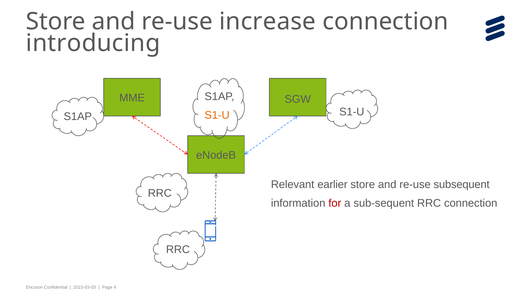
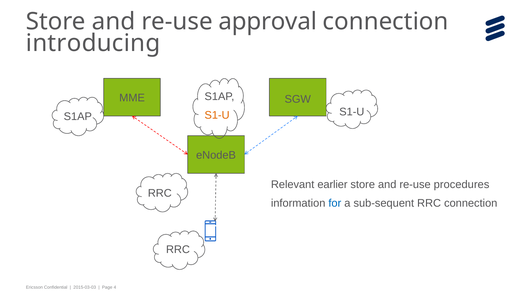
increase: increase -> approval
subsequent: subsequent -> procedures
for colour: red -> blue
